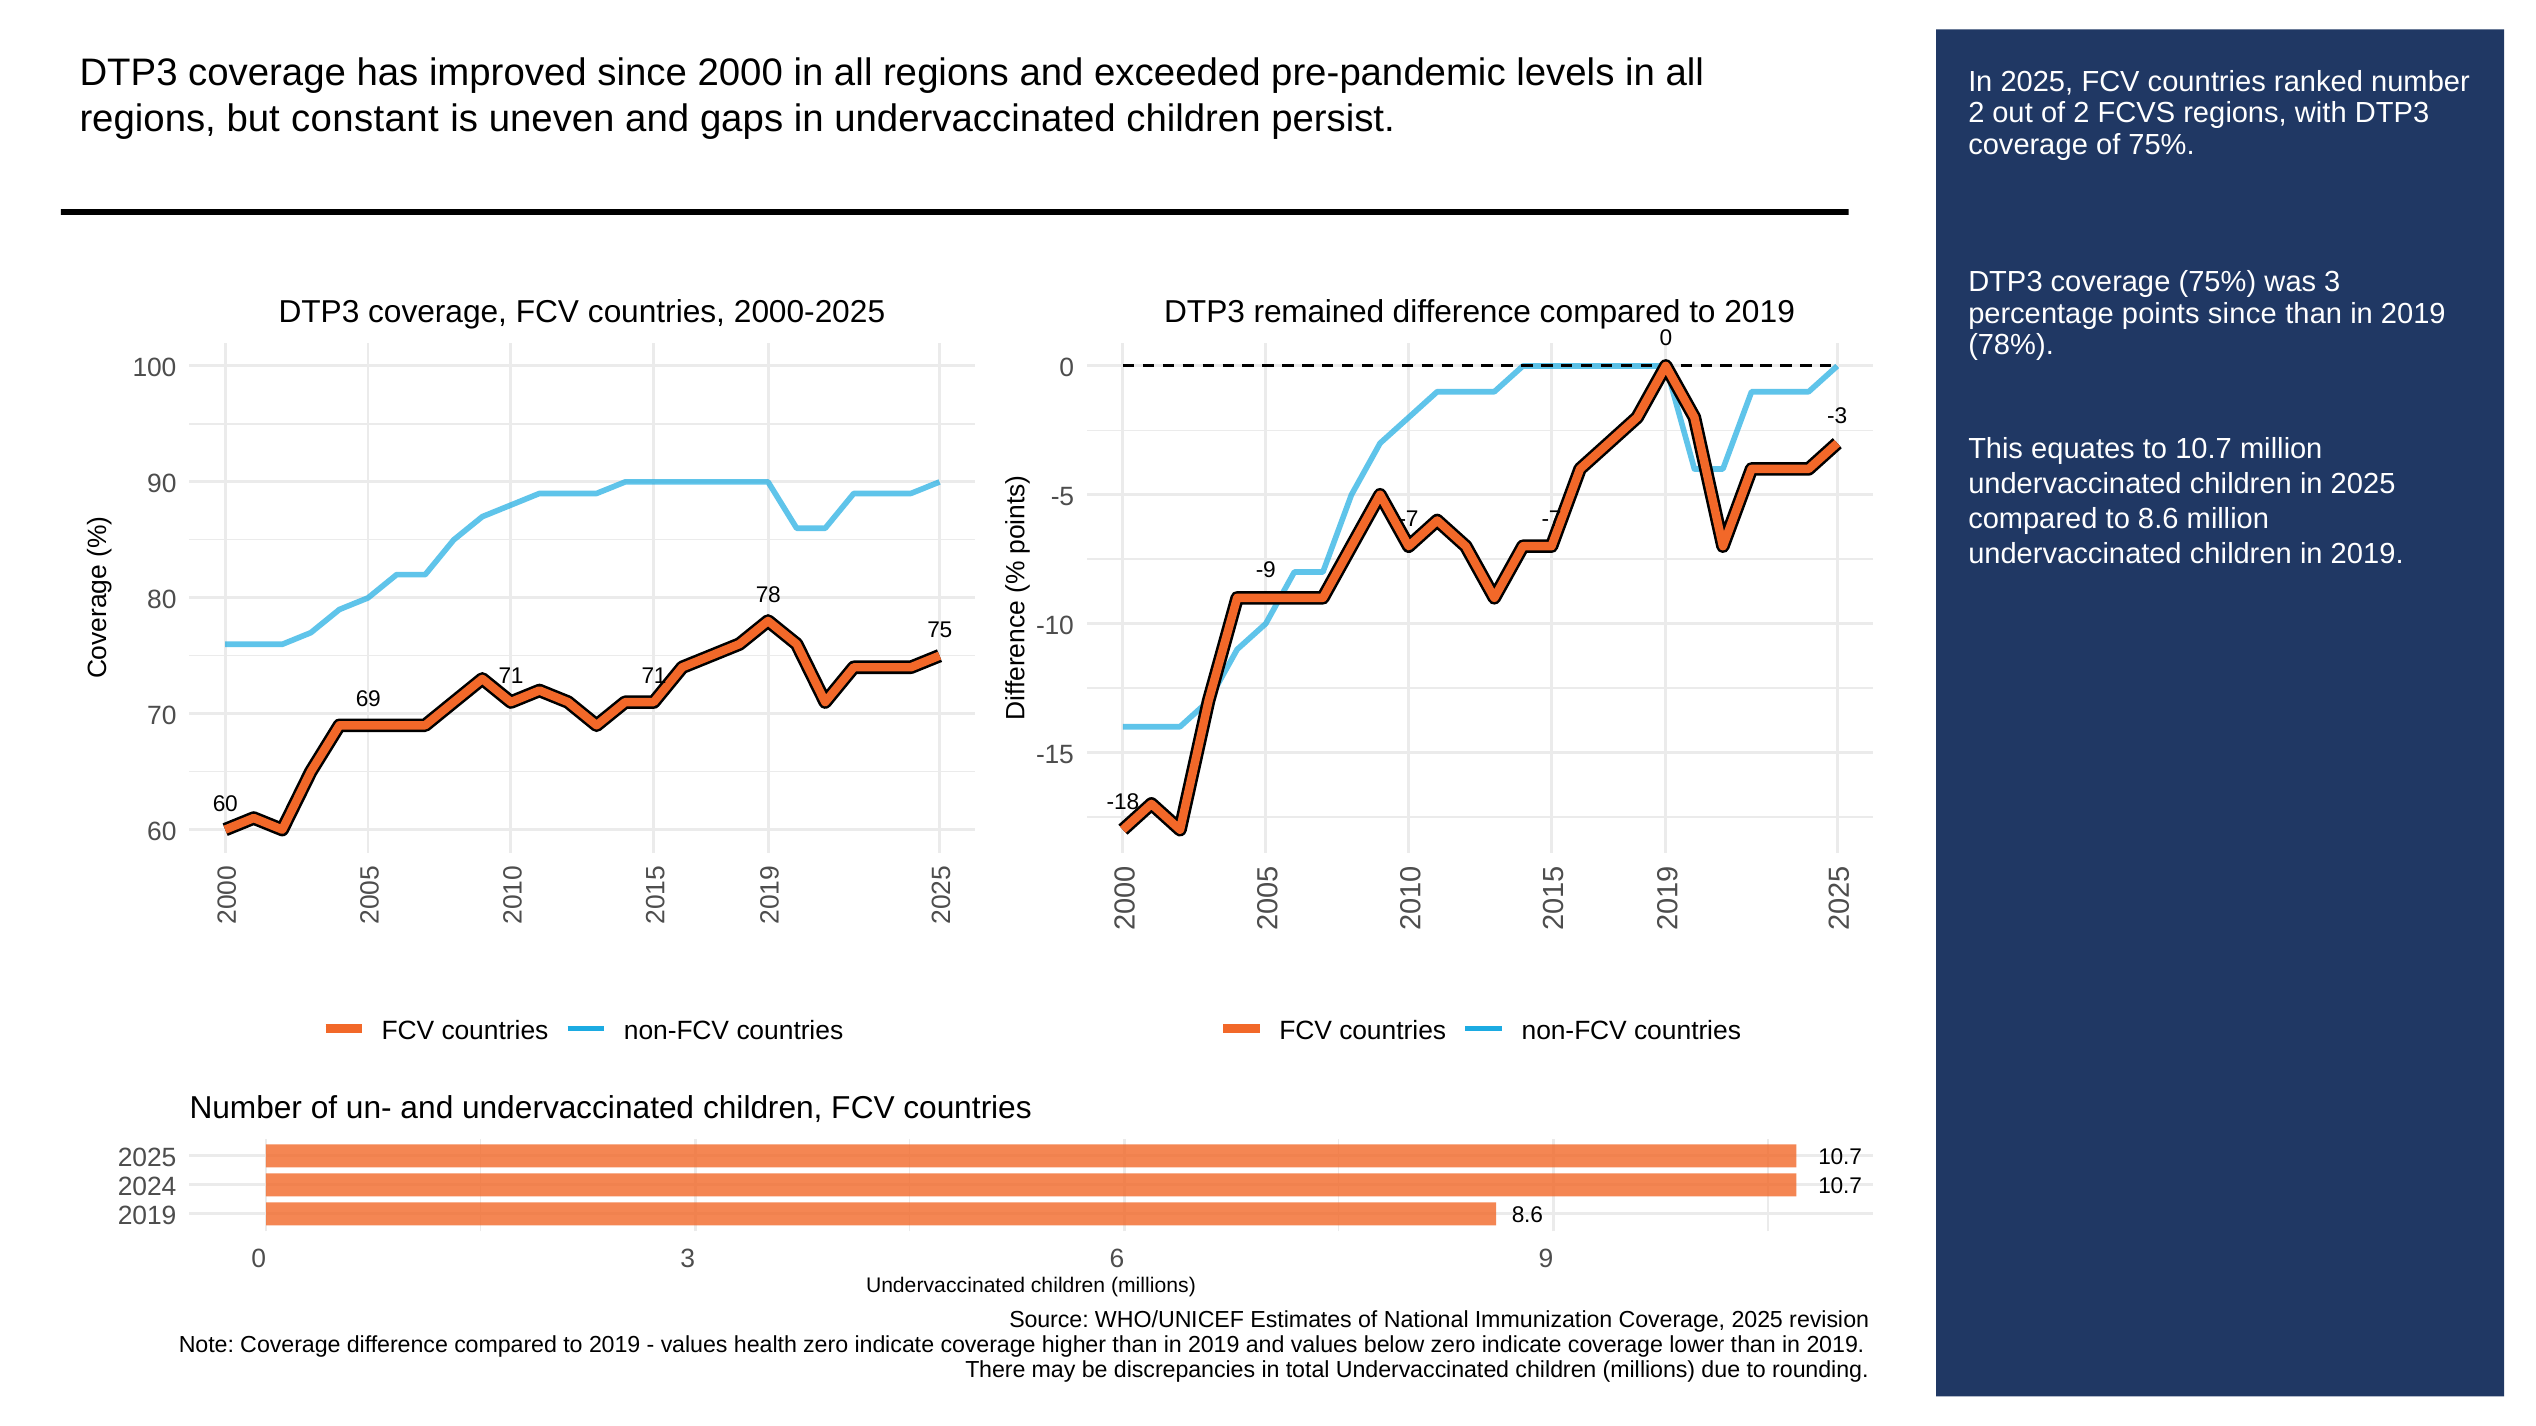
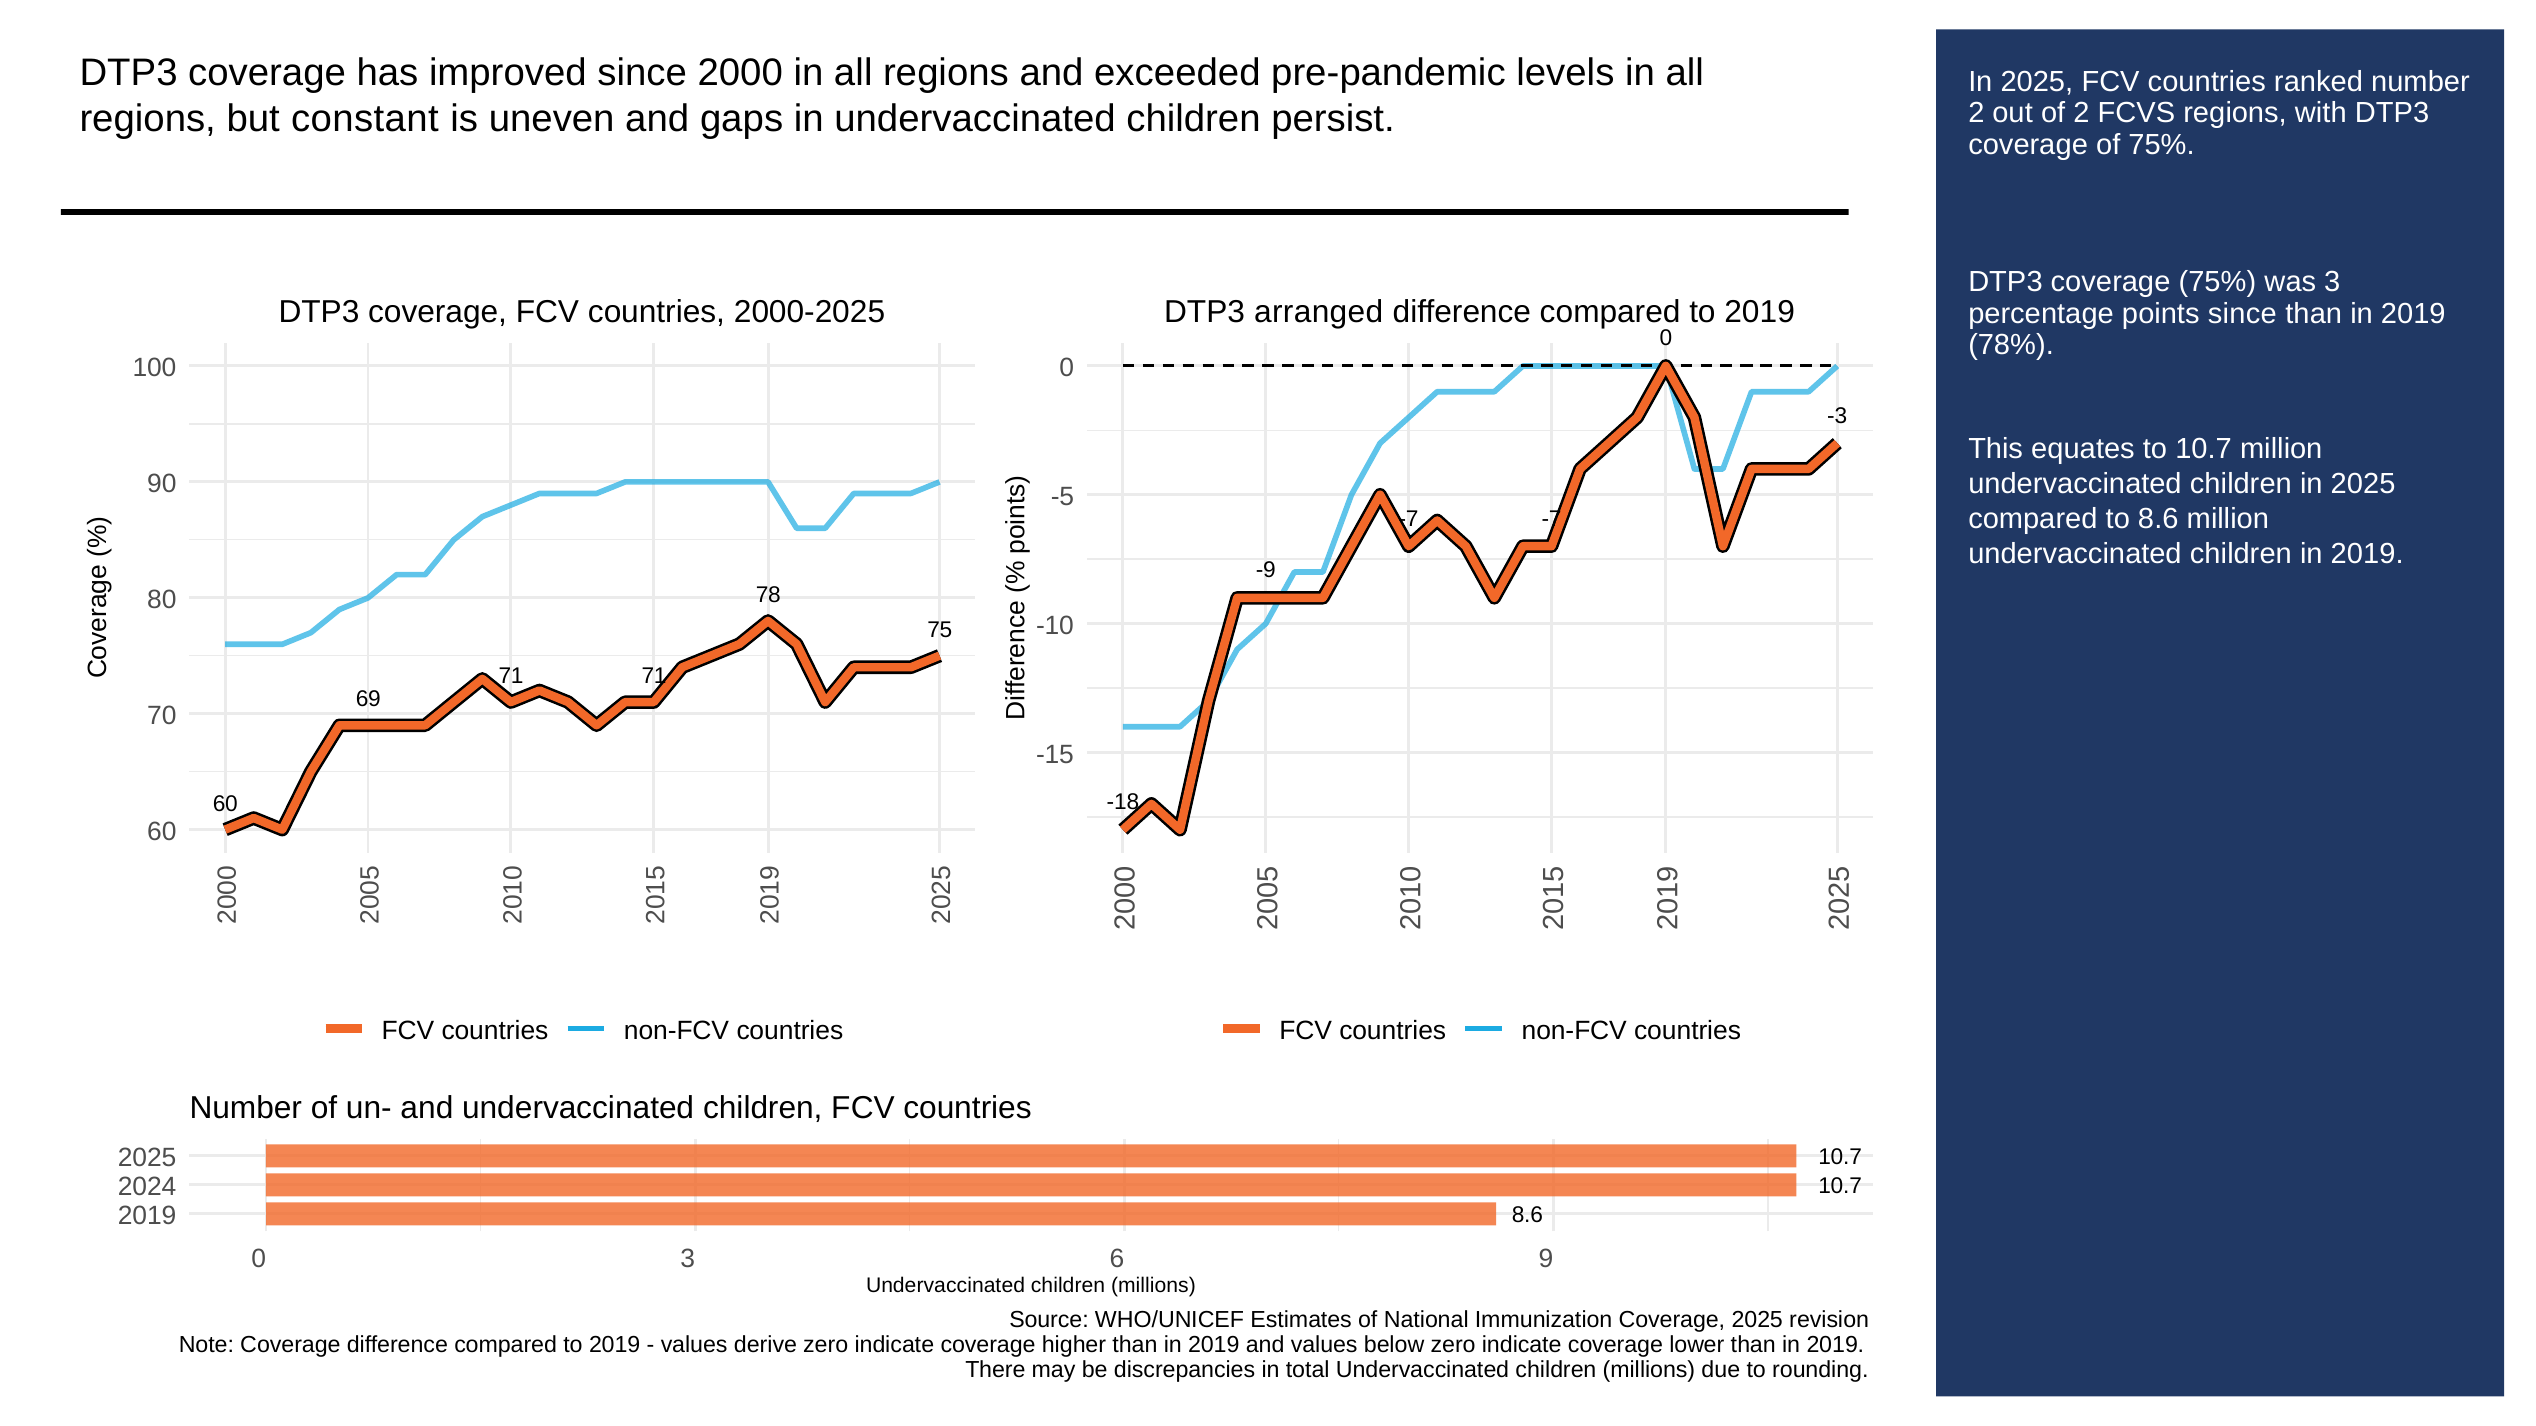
remained: remained -> arranged
health: health -> derive
